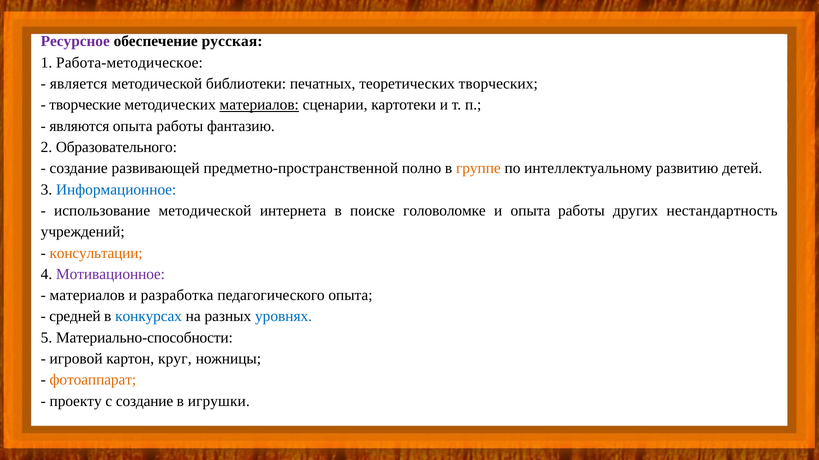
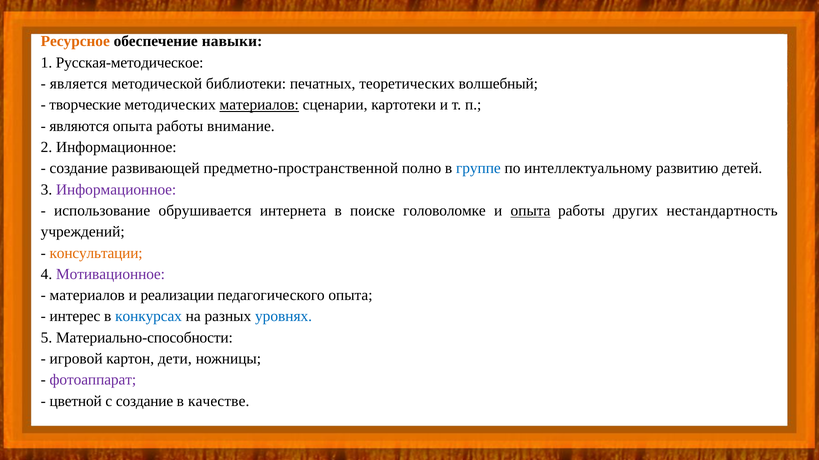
Ресурсное colour: purple -> orange
русская: русская -> навыки
Работа-методическое: Работа-методическое -> Русская-методическое
творческих: творческих -> волшебный
фантазию: фантазию -> внимание
2 Образовательного: Образовательного -> Информационное
группе colour: orange -> blue
Информационное at (116, 190) colour: blue -> purple
использование методической: методической -> обрушивается
опыта at (530, 211) underline: none -> present
разработка: разработка -> реализации
средней: средней -> интерес
круг: круг -> дети
фотоаппарат colour: orange -> purple
проекту: проекту -> цветной
игрушки: игрушки -> качестве
